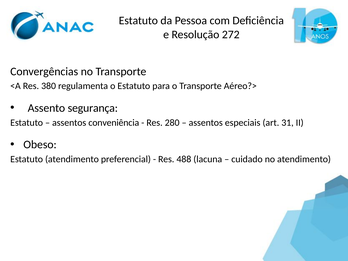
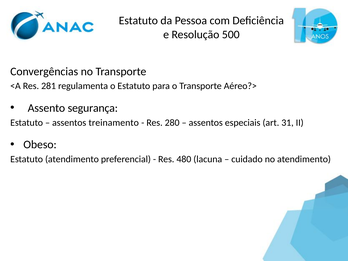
272: 272 -> 500
380: 380 -> 281
conveniência: conveniência -> treinamento
488: 488 -> 480
